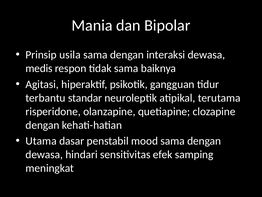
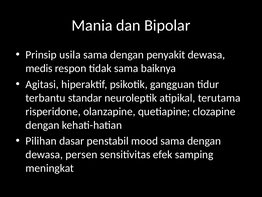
interaksi: interaksi -> penyakit
Utama: Utama -> Pilihan
hindari: hindari -> persen
